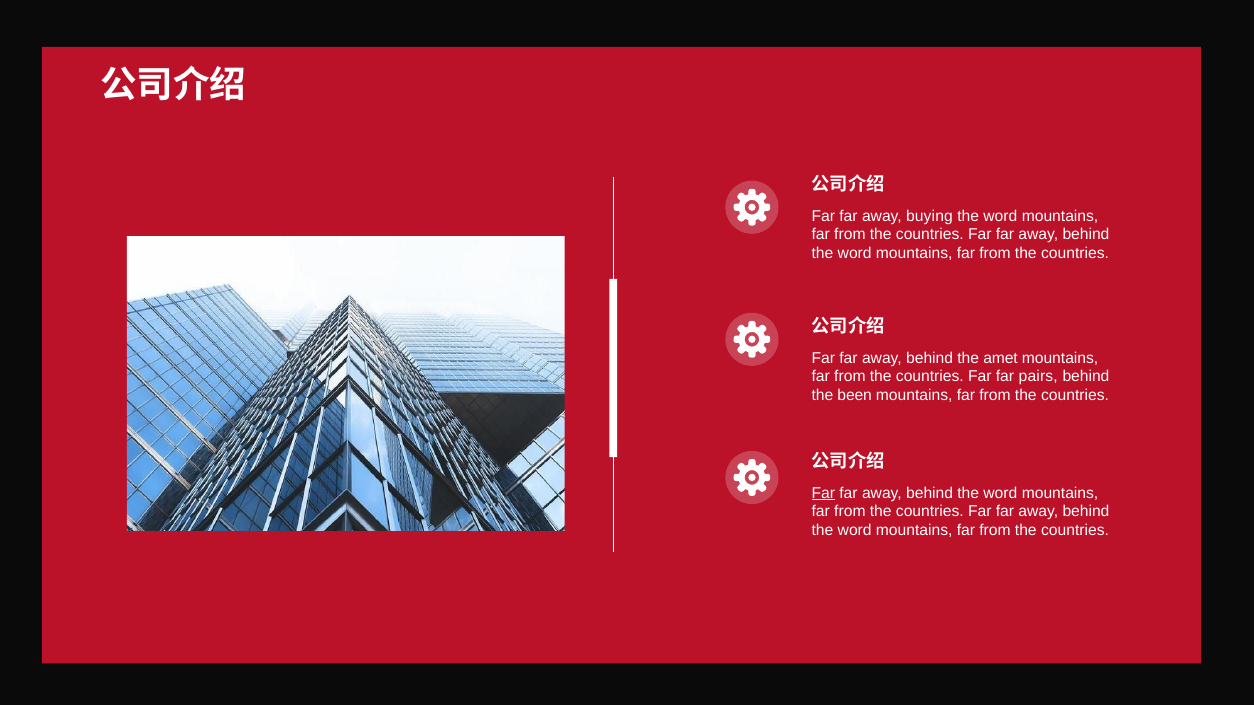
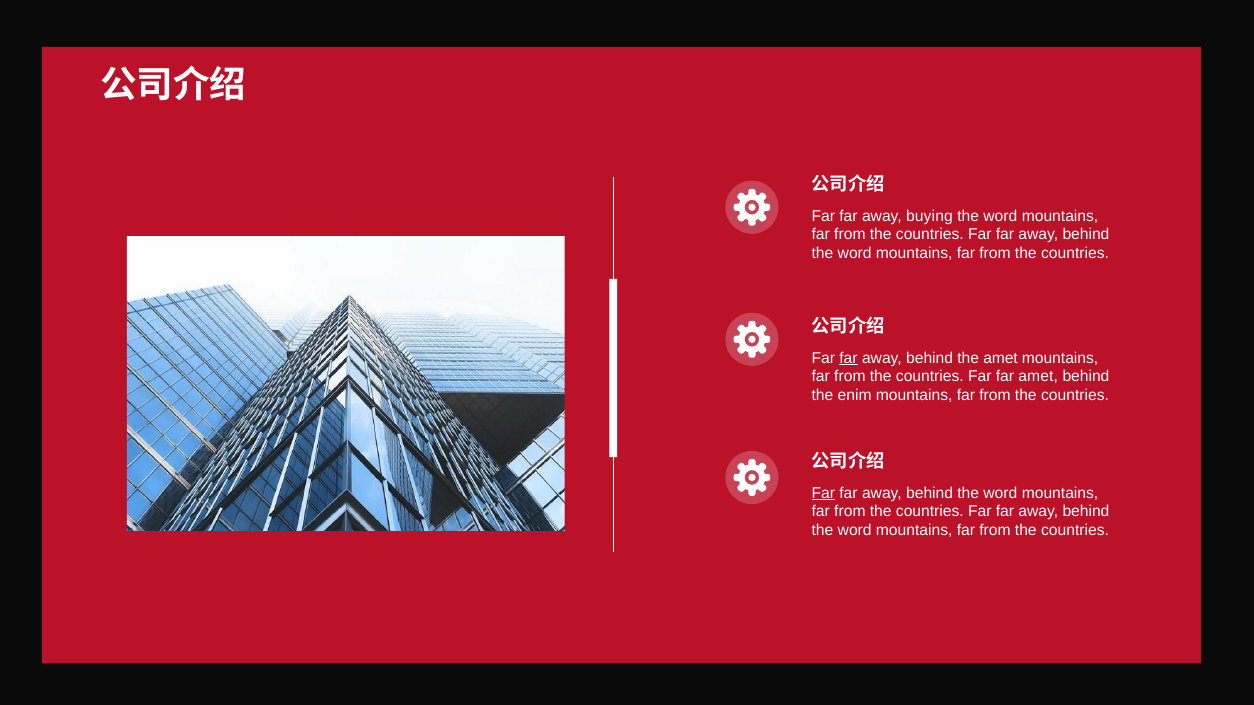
far at (849, 358) underline: none -> present
far pairs: pairs -> amet
been: been -> enim
